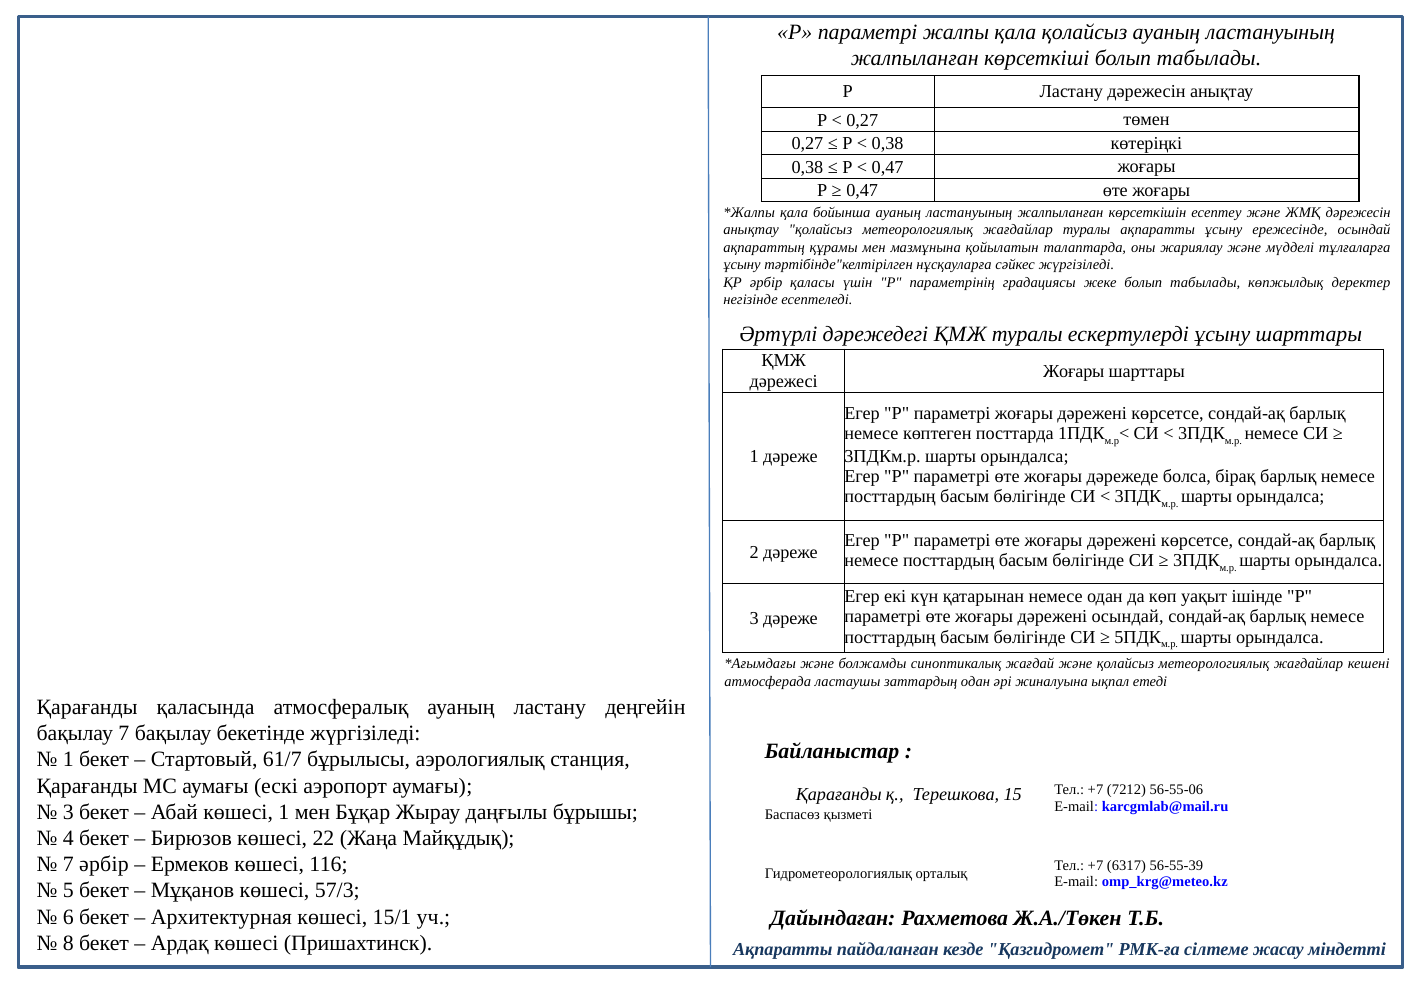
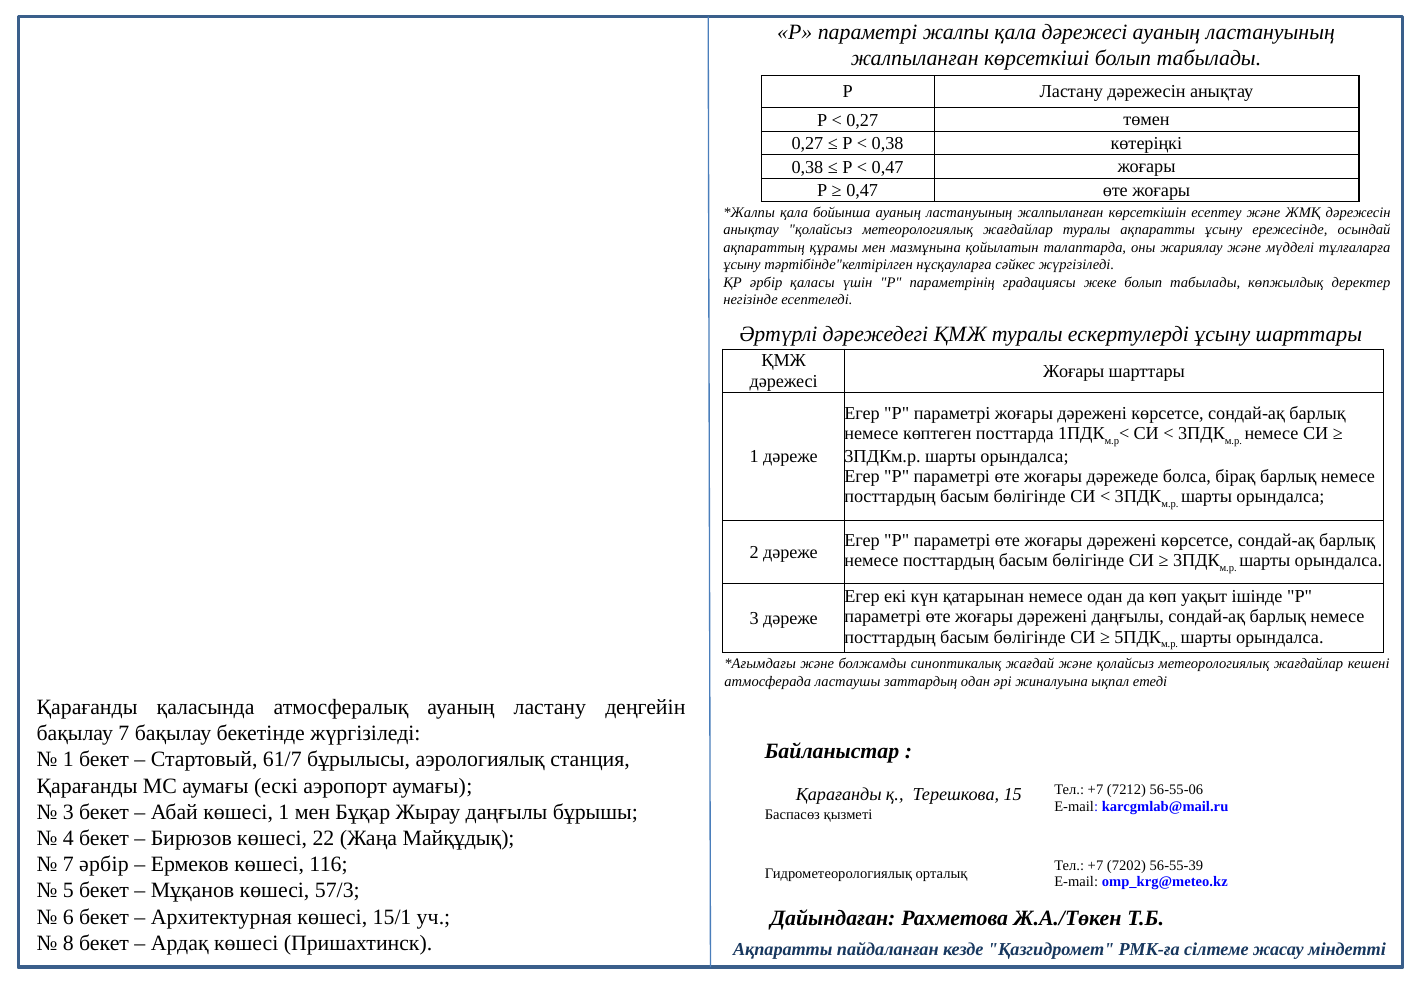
қала қолайсыз: қолайсыз -> дәрежесі
дәрежені осындай: осындай -> даңғылы
6317: 6317 -> 7202
